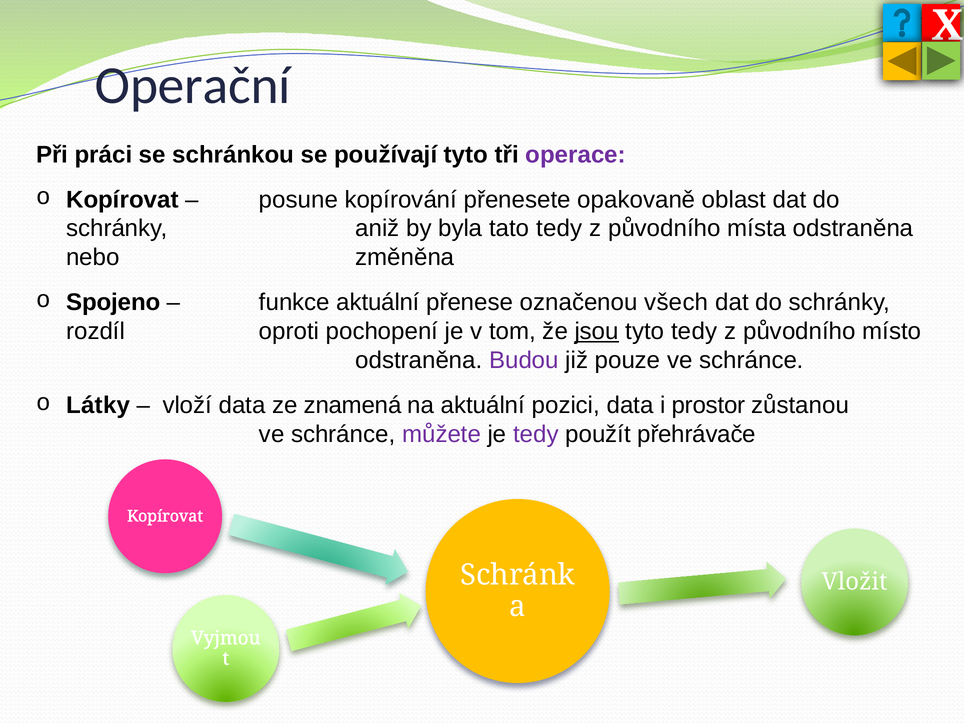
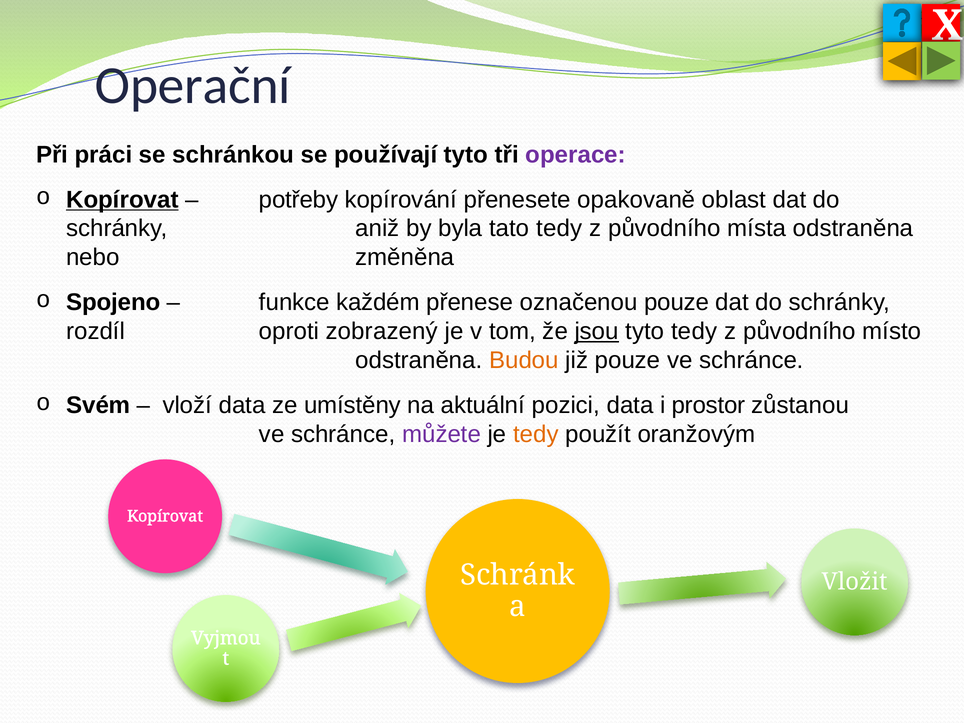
Kopírovat at (122, 200) underline: none -> present
posune: posune -> potřeby
funkce aktuální: aktuální -> každém
označenou všech: všech -> pouze
pochopení: pochopení -> zobrazený
Budou colour: purple -> orange
Látky: Látky -> Svém
znamená: znamená -> umístěny
tedy at (536, 434) colour: purple -> orange
přehrávače: přehrávače -> oranžovým
